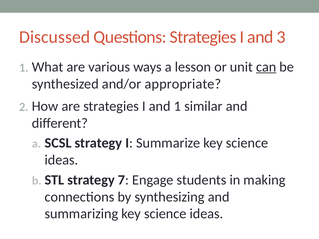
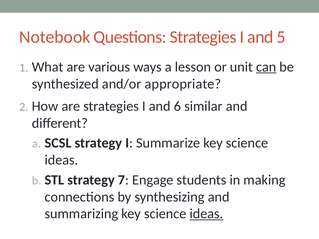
Discussed: Discussed -> Notebook
3: 3 -> 5
and 1: 1 -> 6
ideas at (206, 214) underline: none -> present
